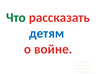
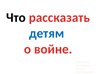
Что colour: green -> black
